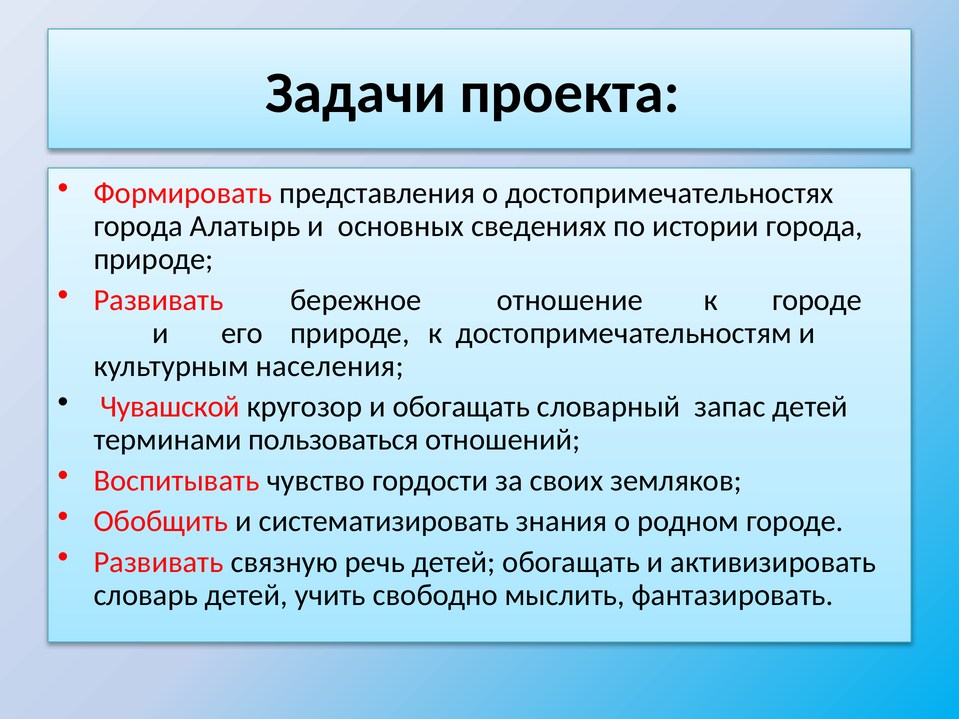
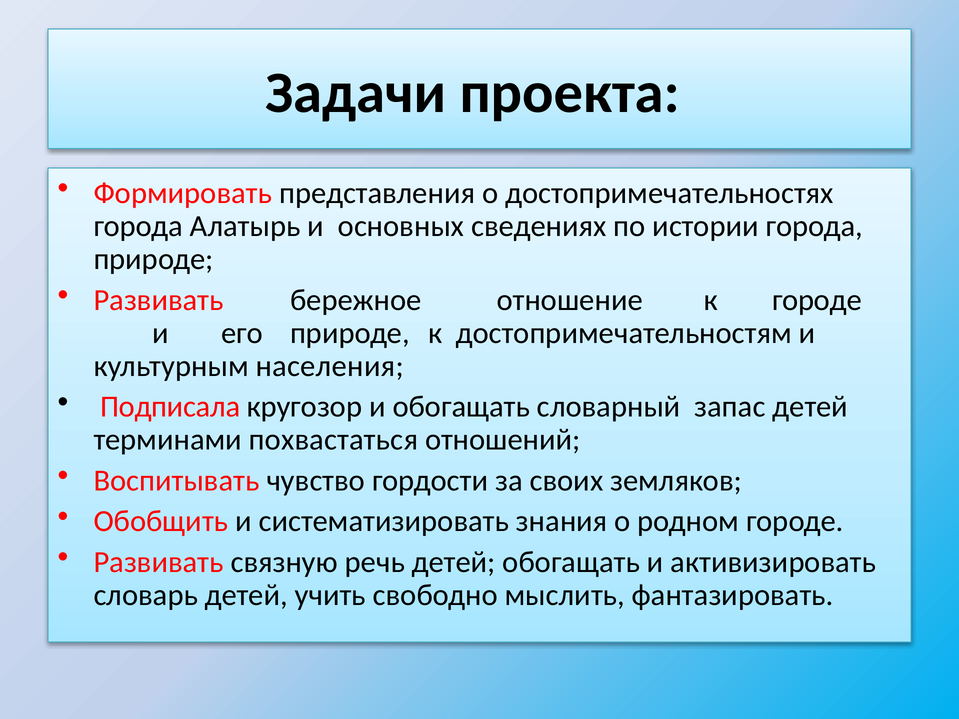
Чувашской: Чувашской -> Подписала
пользоваться: пользоваться -> похвастаться
